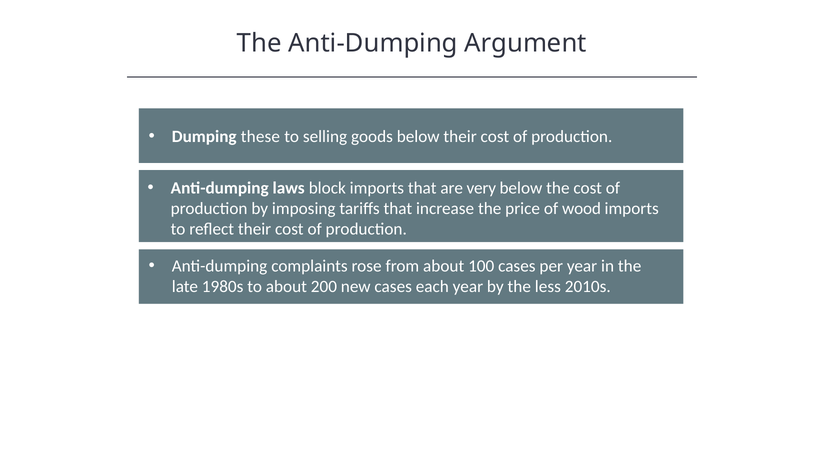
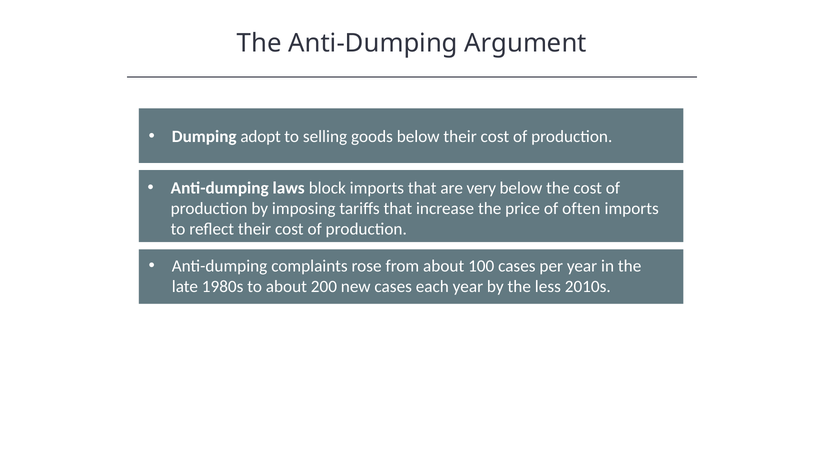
these: these -> adopt
wood: wood -> often
